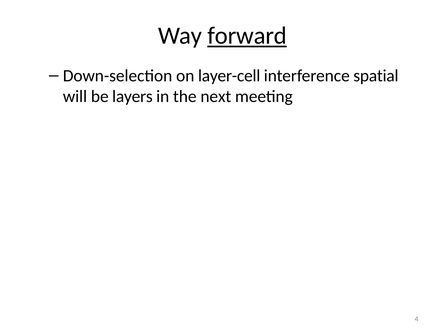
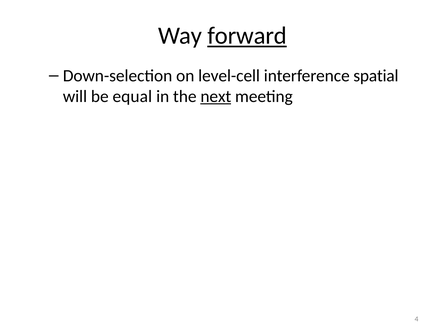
layer-cell: layer-cell -> level-cell
layers: layers -> equal
next underline: none -> present
